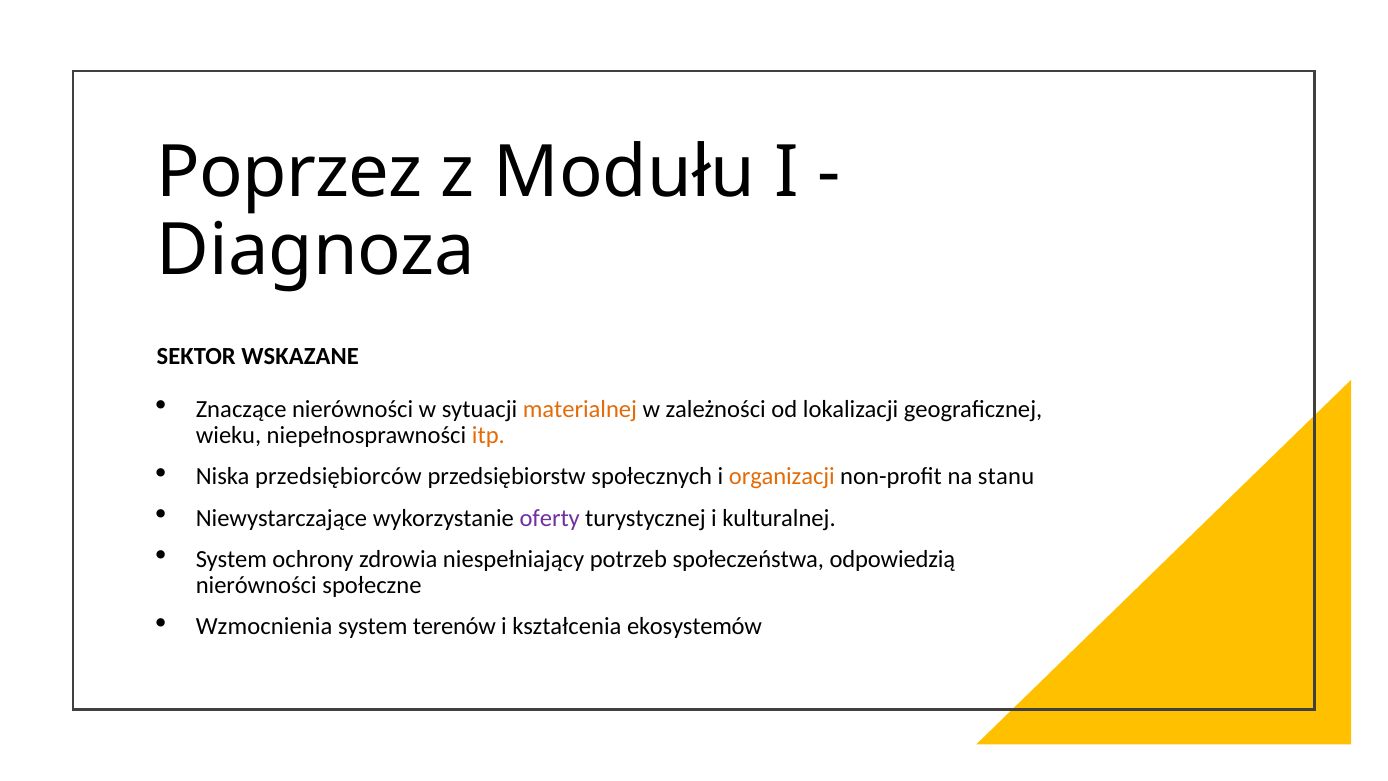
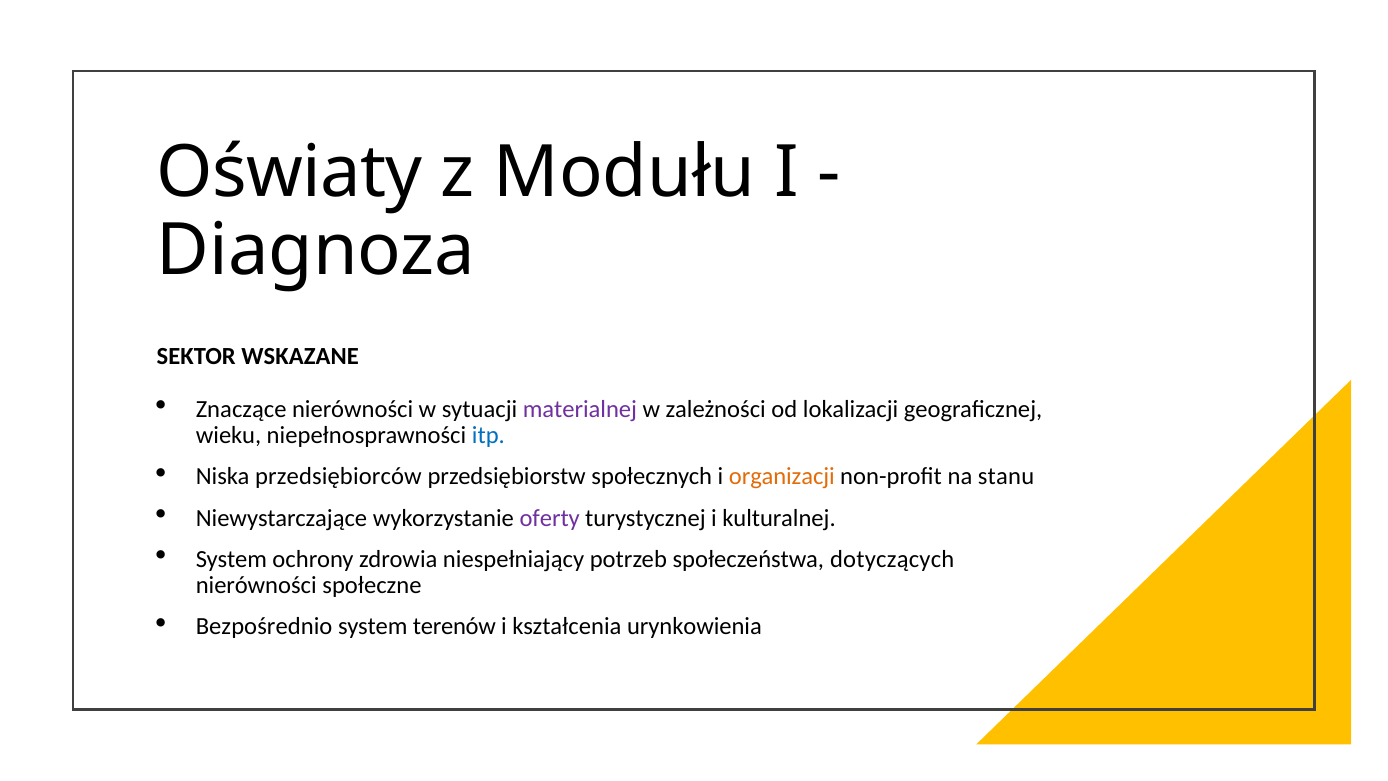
Poprzez: Poprzez -> Oświaty
materialnej colour: orange -> purple
itp colour: orange -> blue
odpowiedzią: odpowiedzią -> dotyczących
Wzmocnienia: Wzmocnienia -> Bezpośrednio
ekosystemów: ekosystemów -> urynkowienia
